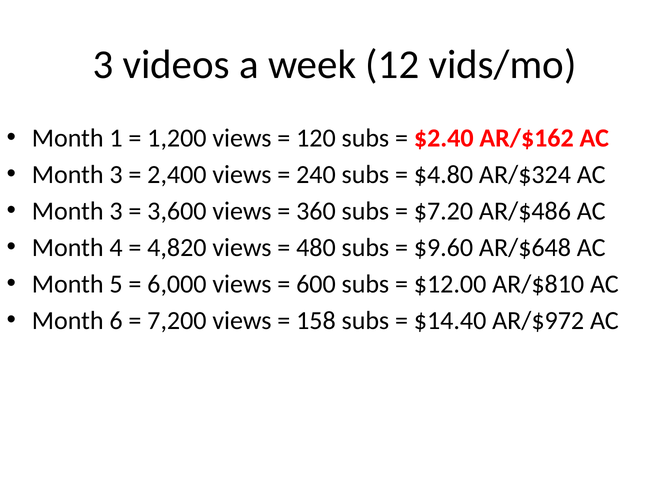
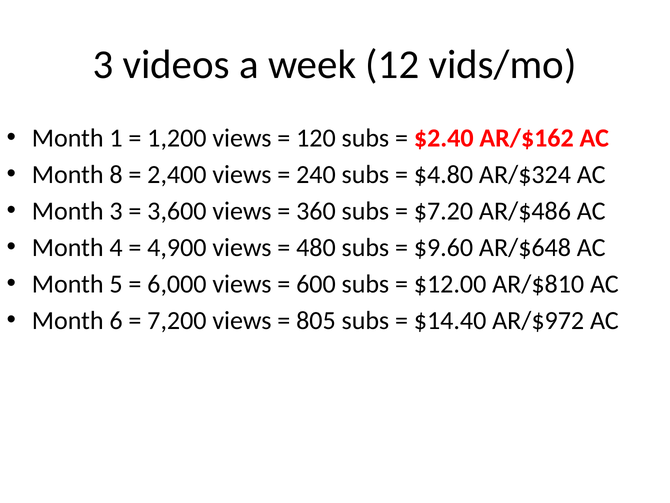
3 at (116, 174): 3 -> 8
4,820: 4,820 -> 4,900
158: 158 -> 805
